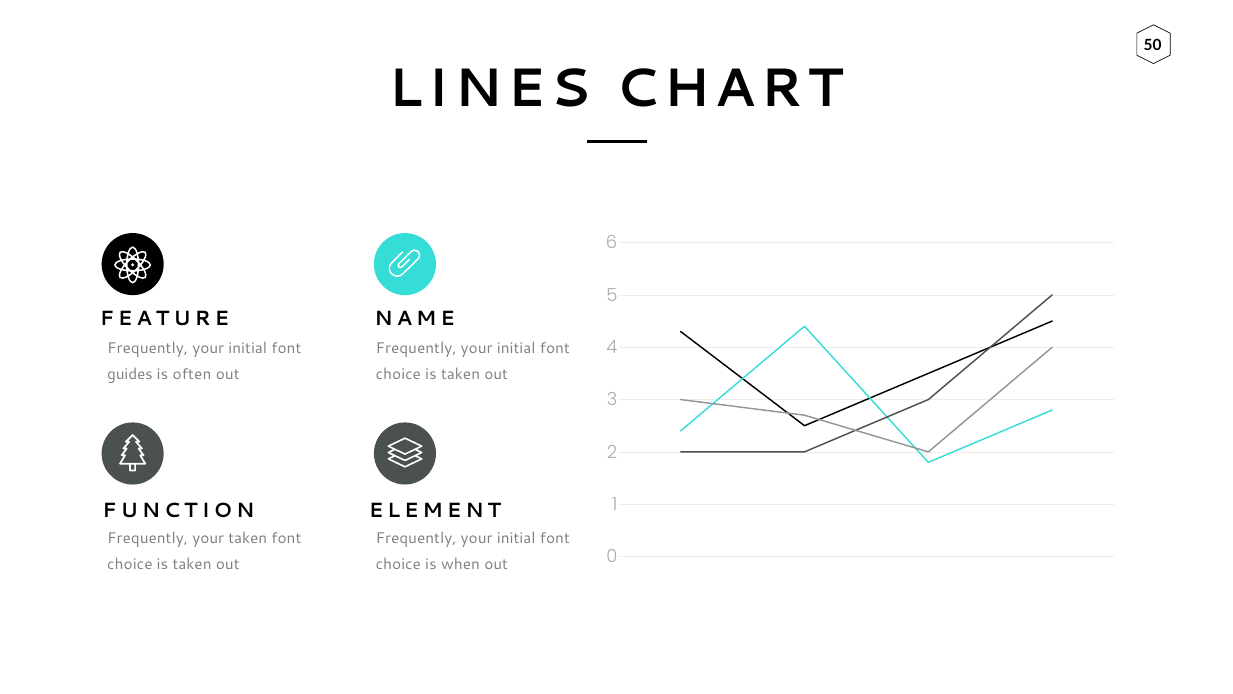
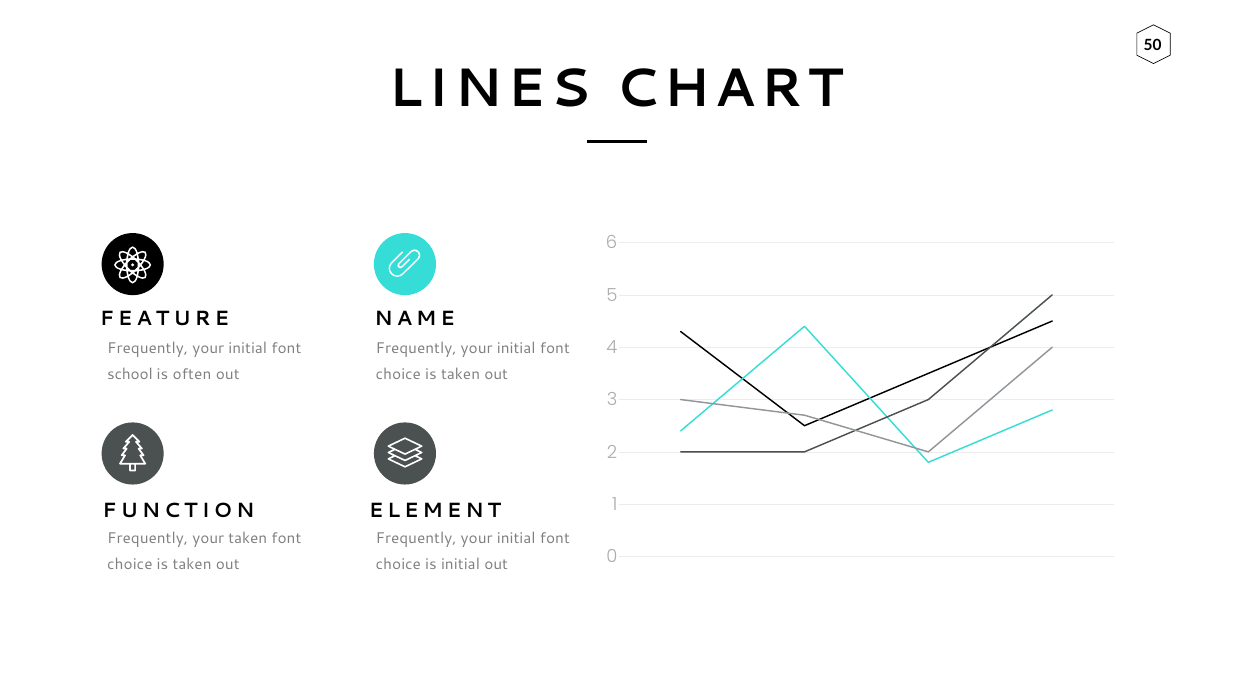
guides: guides -> school
is when: when -> initial
